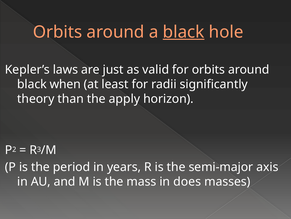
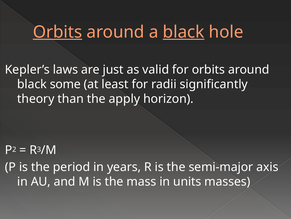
Orbits at (57, 32) underline: none -> present
when: when -> some
does: does -> units
